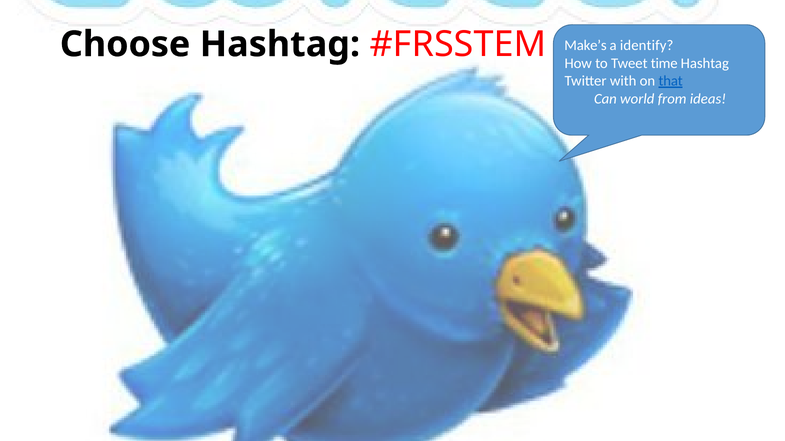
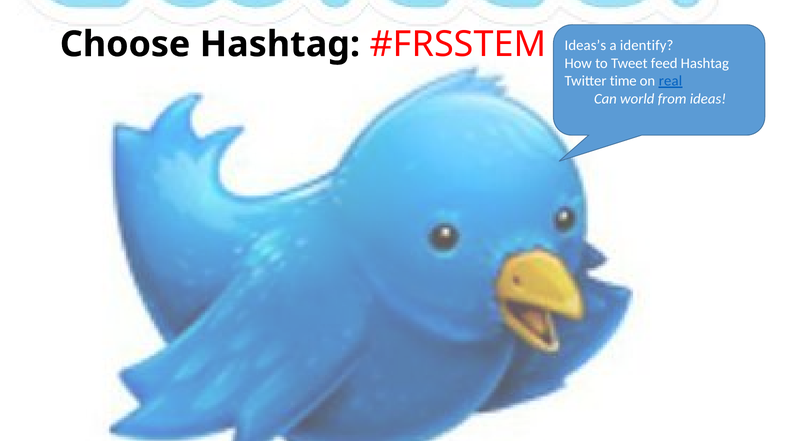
Make’s: Make’s -> Ideas’s
time: time -> feed
with: with -> time
that: that -> real
